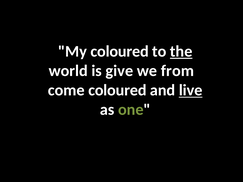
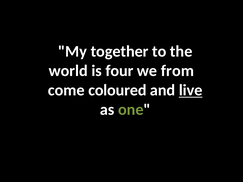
My coloured: coloured -> together
the underline: present -> none
give: give -> four
